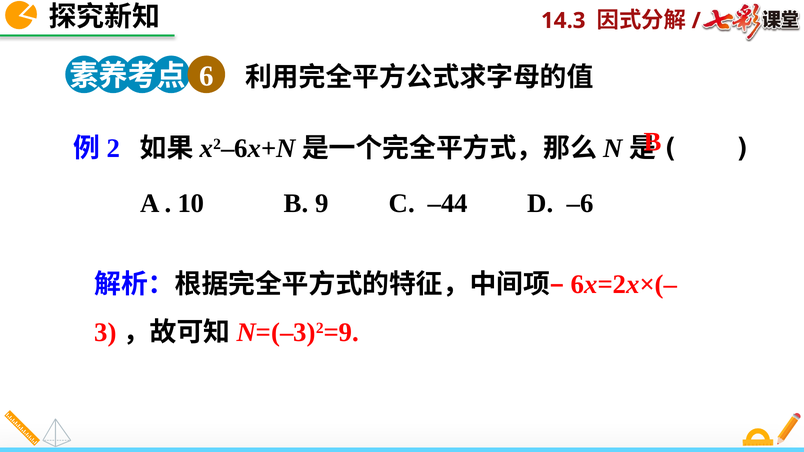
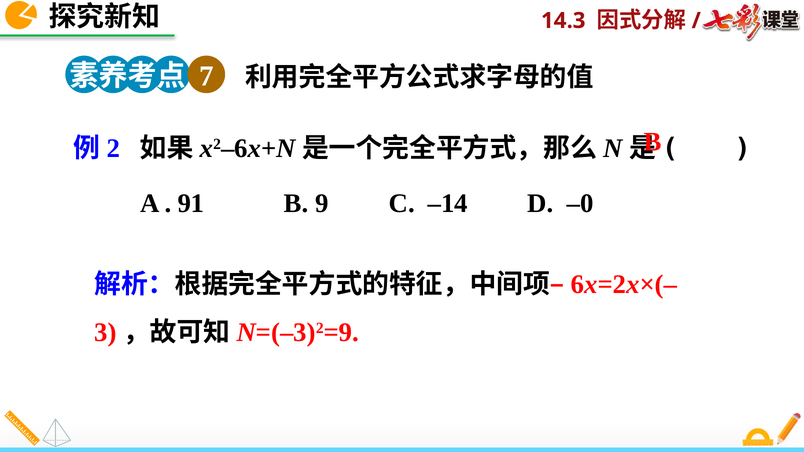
6: 6 -> 7
10: 10 -> 91
–44: –44 -> –14
–6: –6 -> –0
